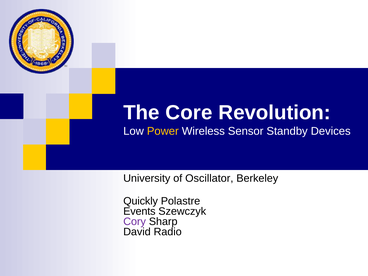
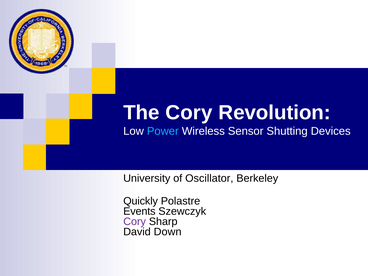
The Core: Core -> Cory
Power colour: yellow -> light blue
Standby: Standby -> Shutting
Radio: Radio -> Down
